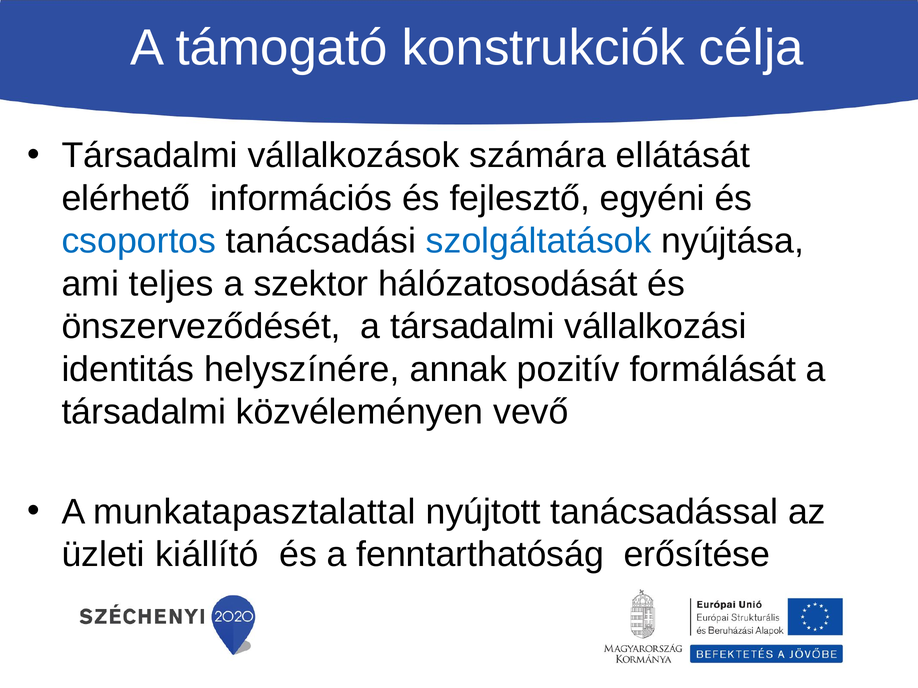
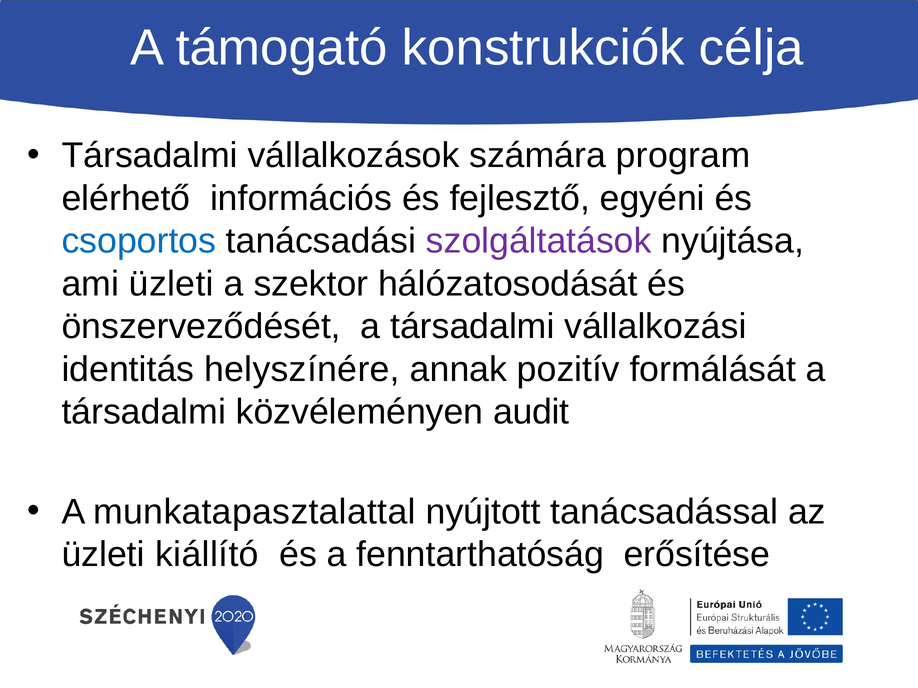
ellátását: ellátását -> program
szolgáltatások colour: blue -> purple
ami teljes: teljes -> üzleti
vevő: vevő -> audit
